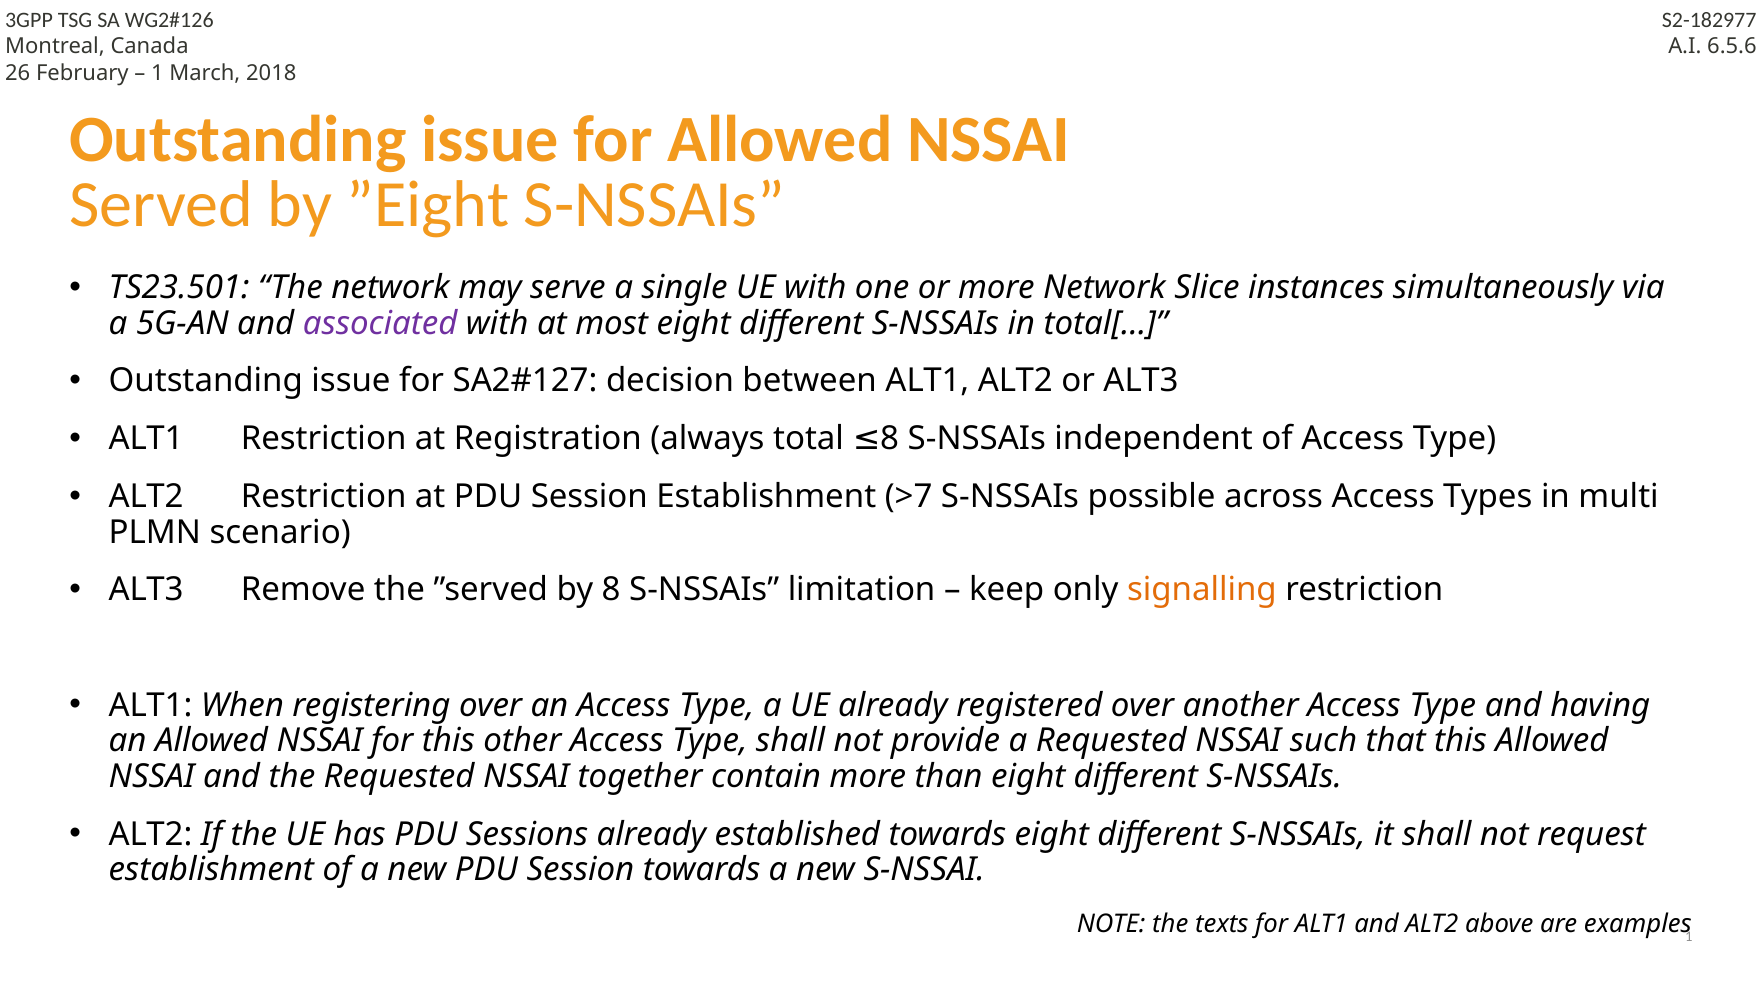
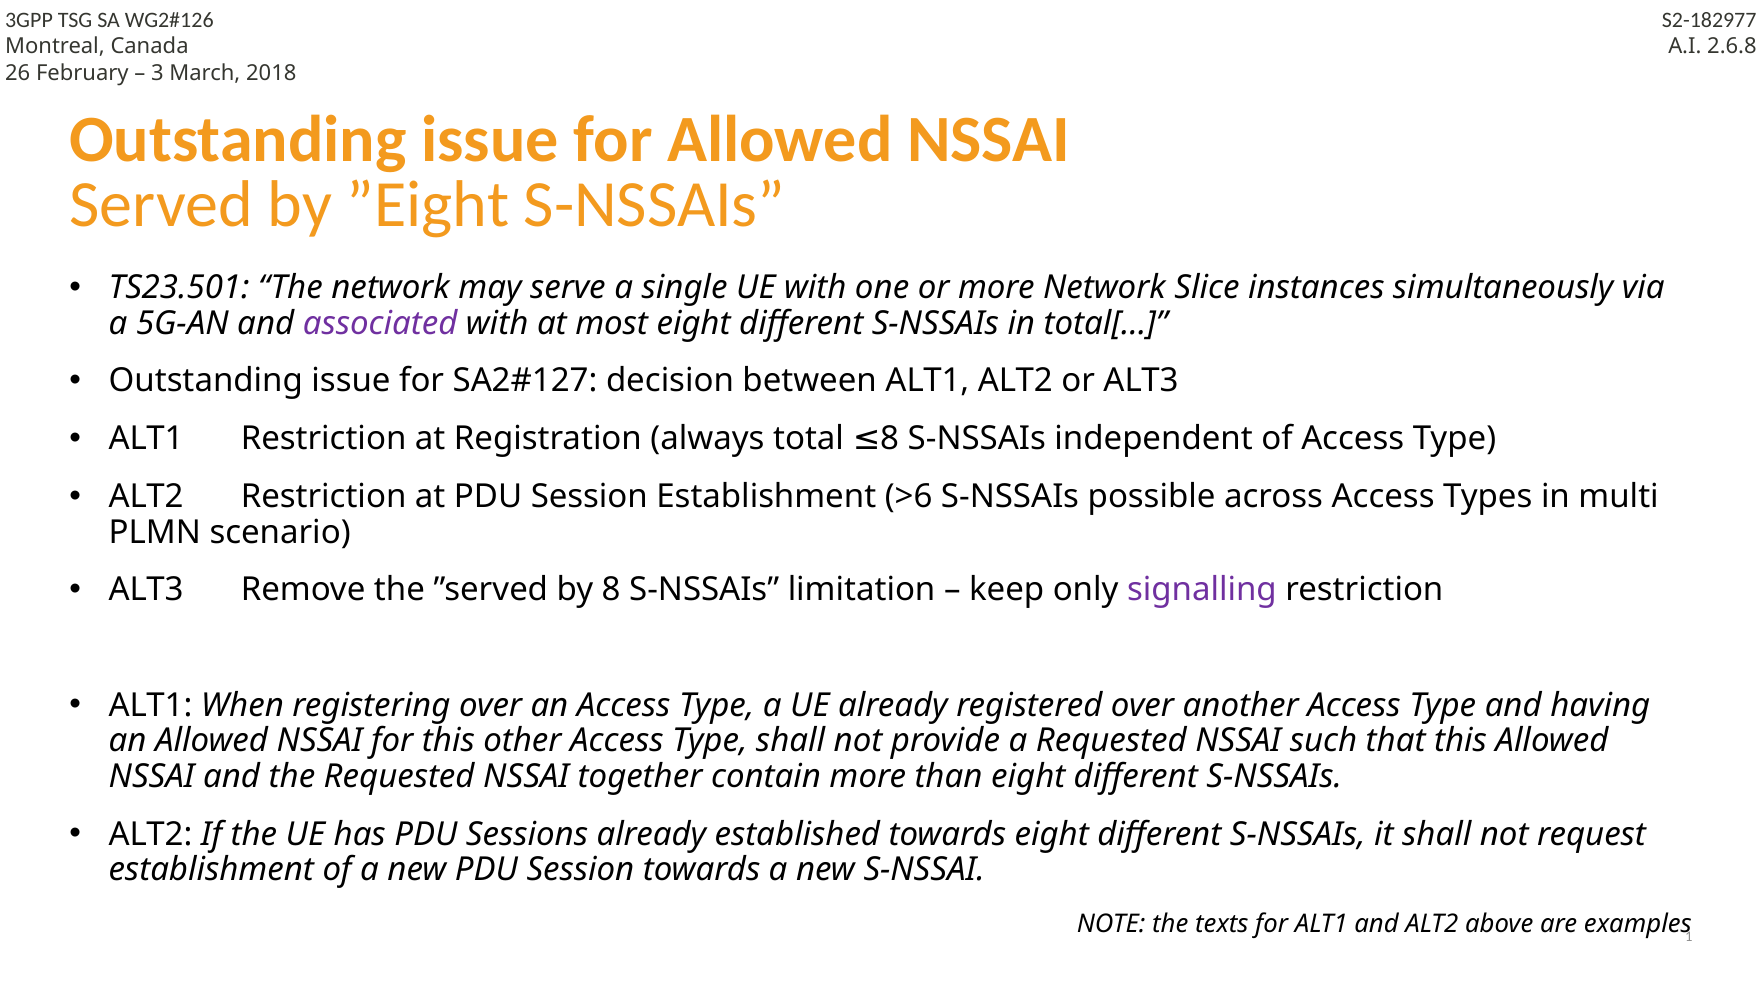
6.5.6: 6.5.6 -> 2.6.8
1 at (157, 73): 1 -> 3
>7: >7 -> >6
signalling colour: orange -> purple
